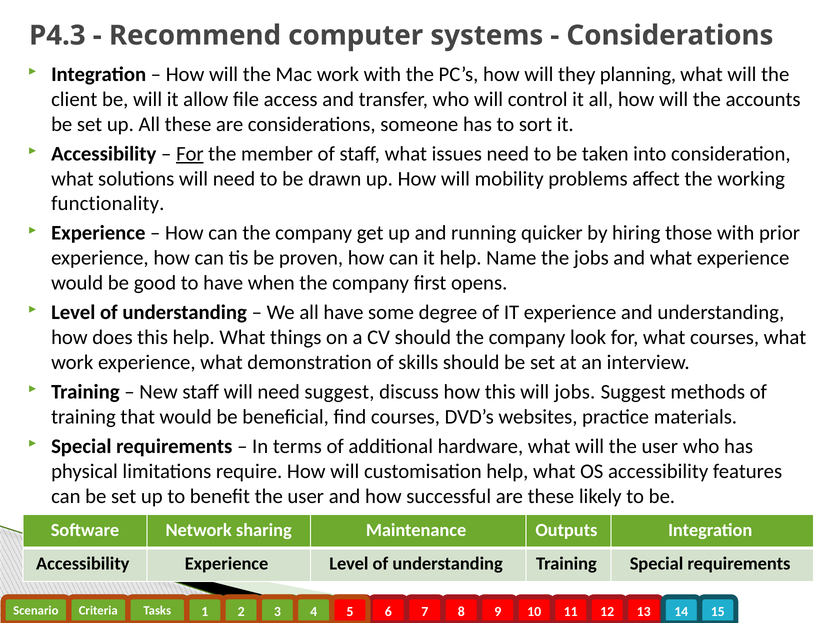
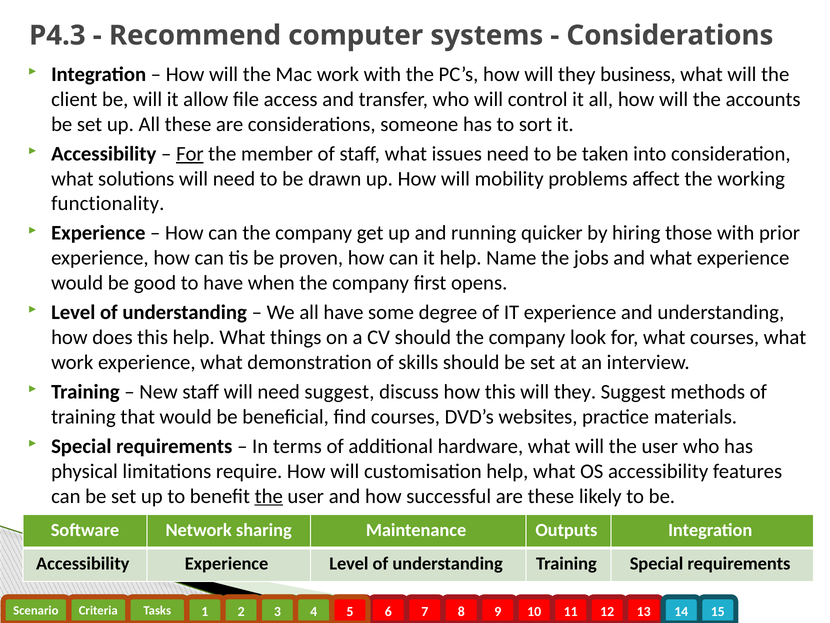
planning: planning -> business
this will jobs: jobs -> they
the at (269, 496) underline: none -> present
